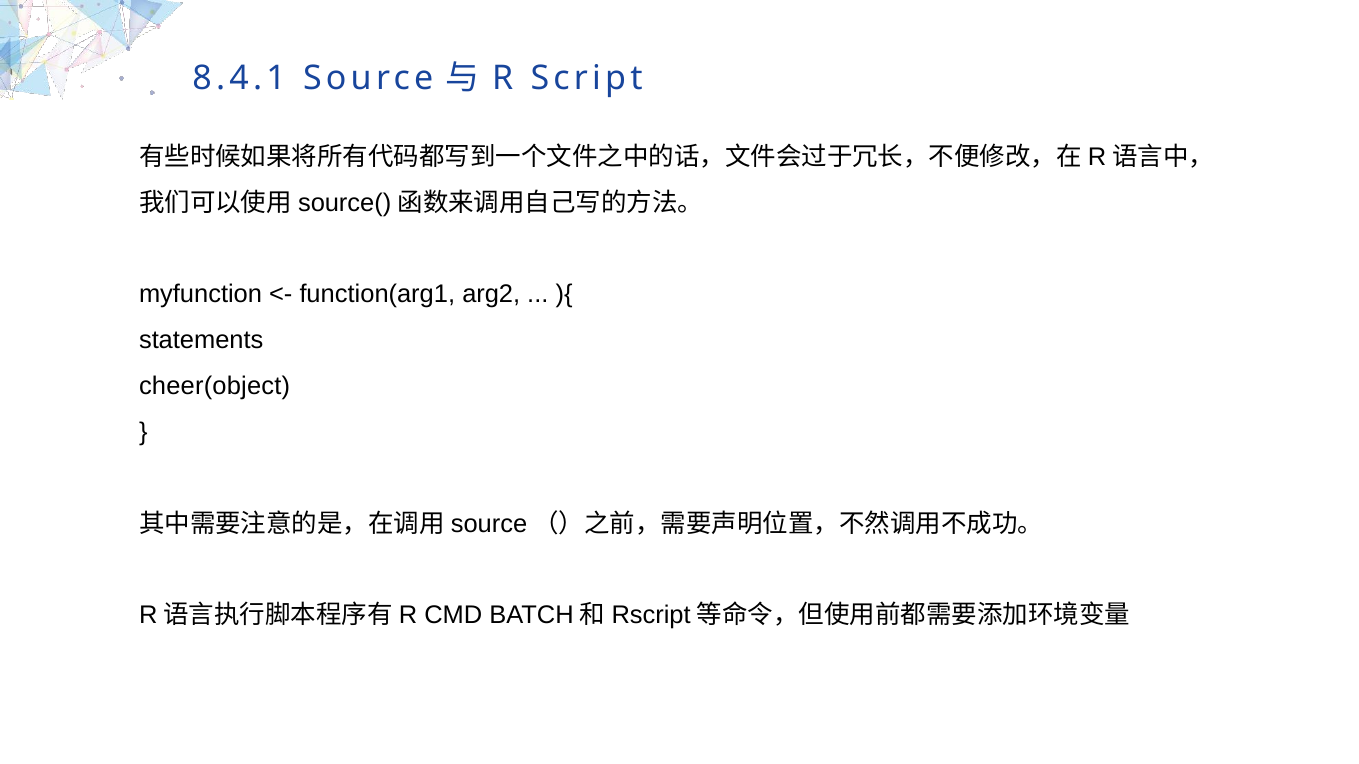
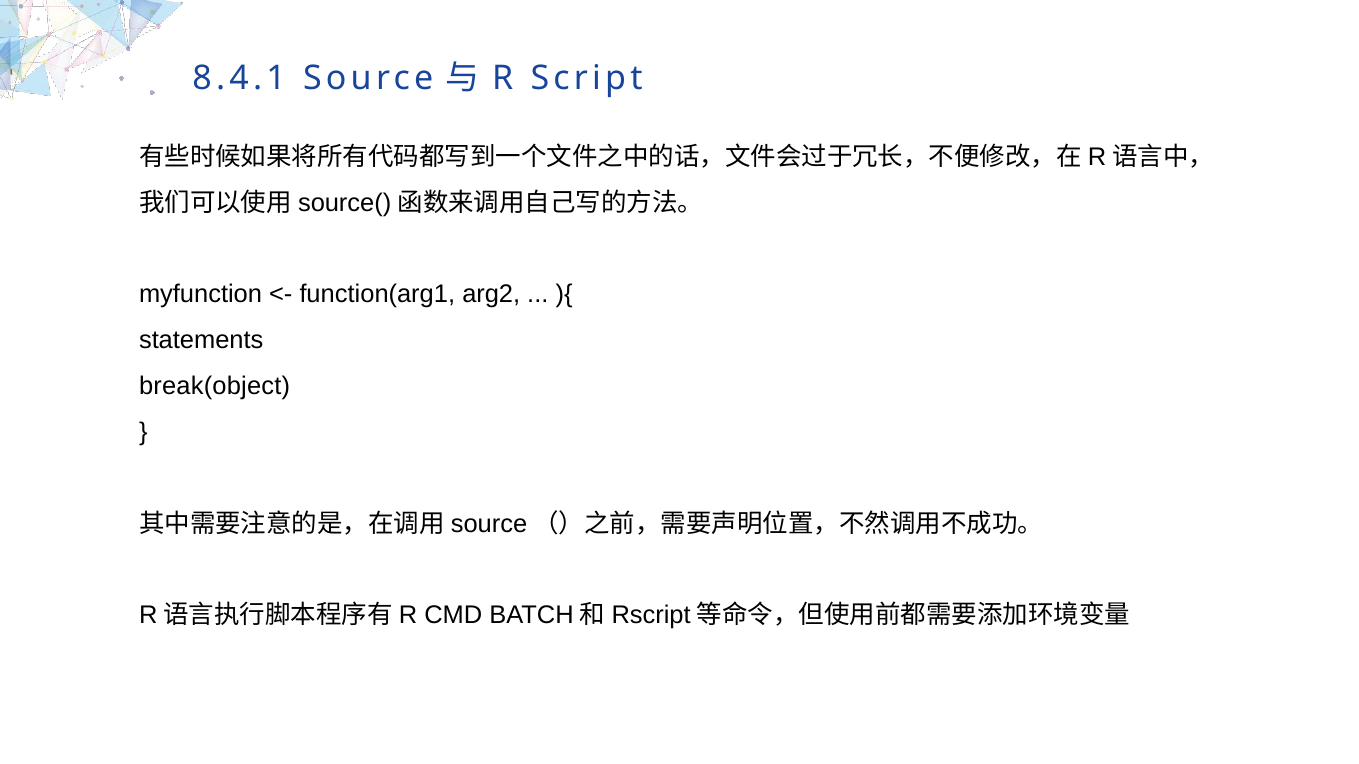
cheer(object: cheer(object -> break(object
